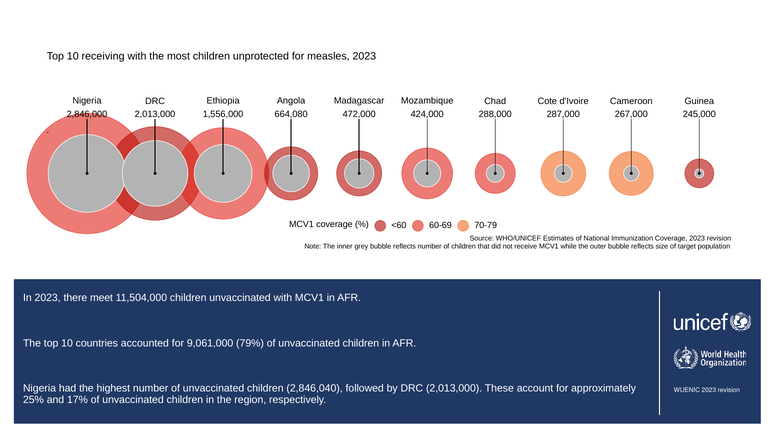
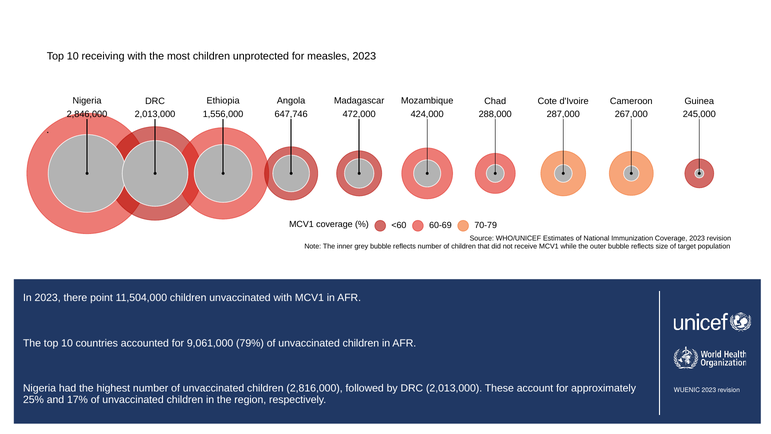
664,080: 664,080 -> 647,746
meet: meet -> point
2,846,040: 2,846,040 -> 2,816,000
